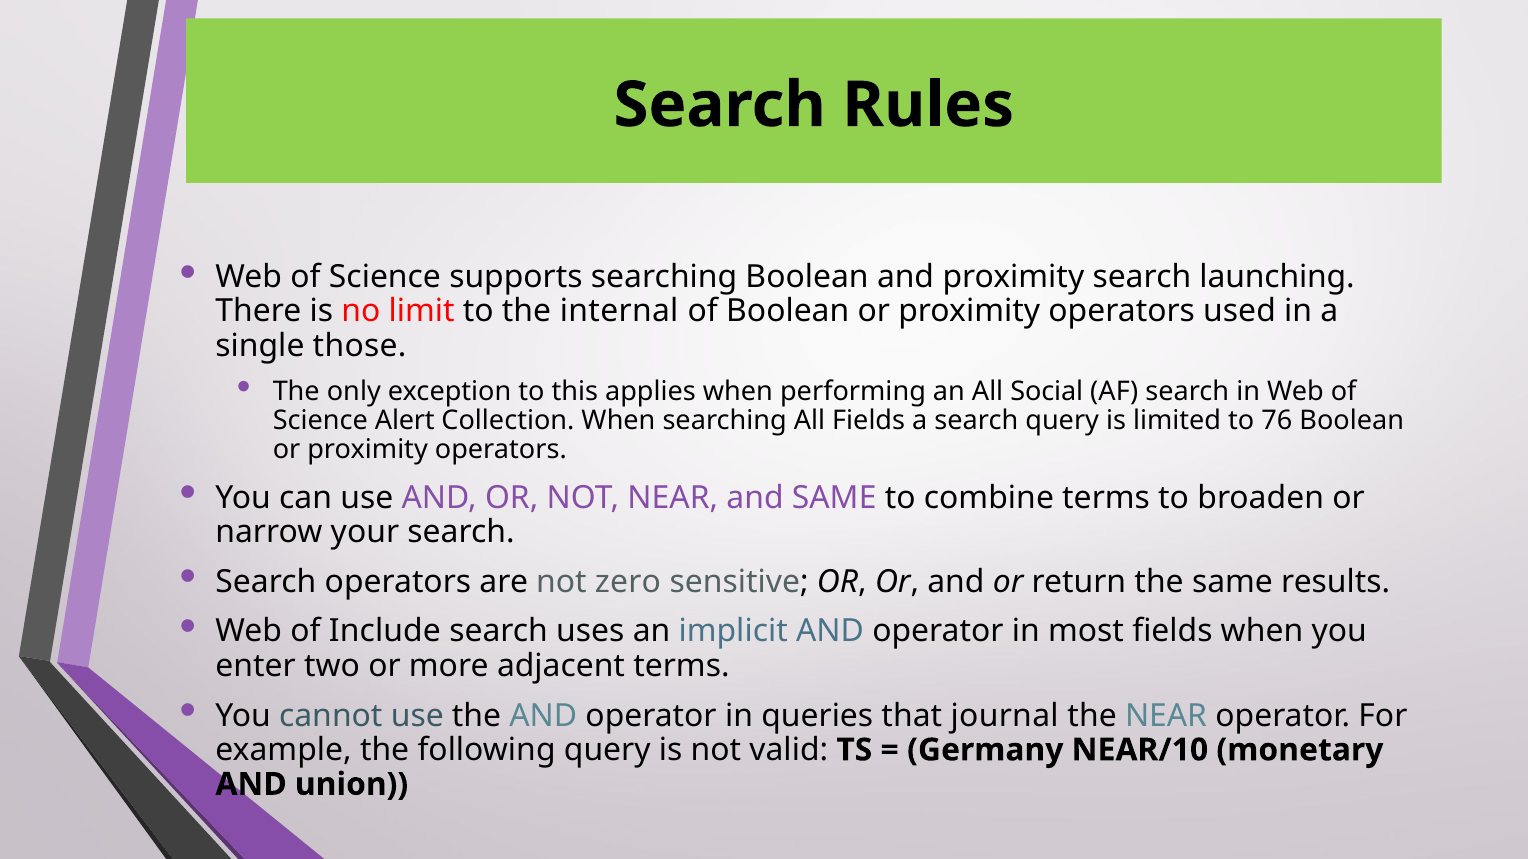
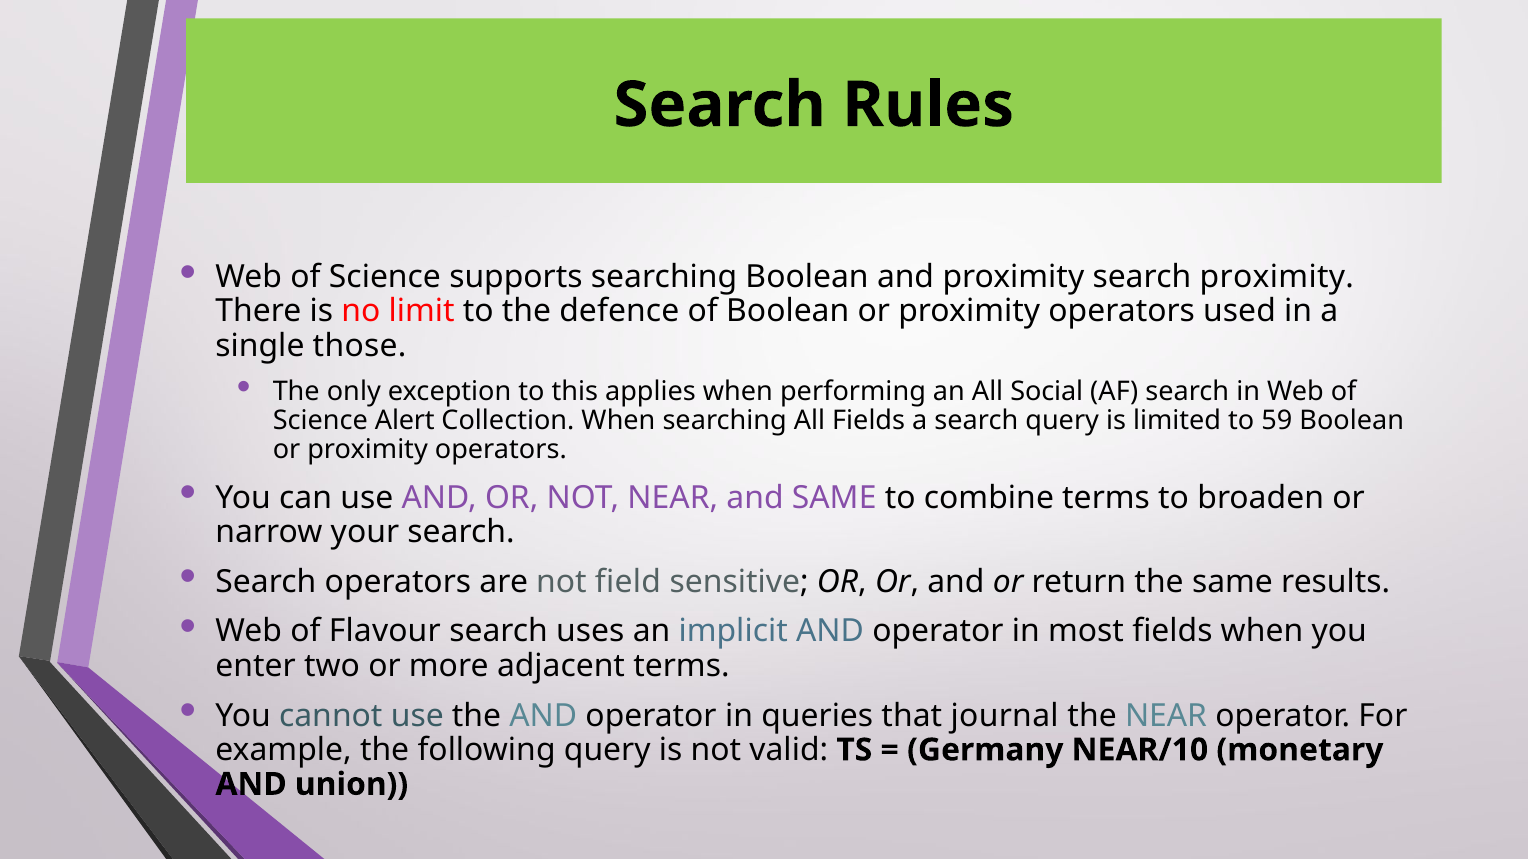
search launching: launching -> proximity
internal: internal -> defence
76: 76 -> 59
zero: zero -> field
Include: Include -> Flavour
